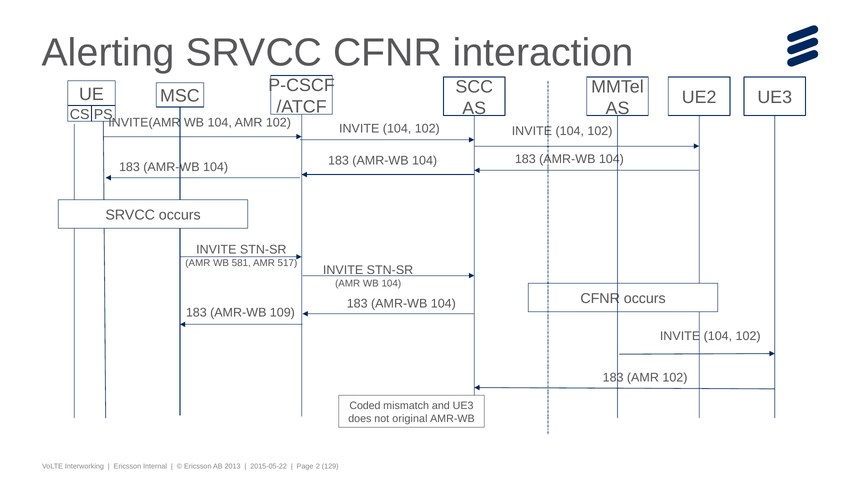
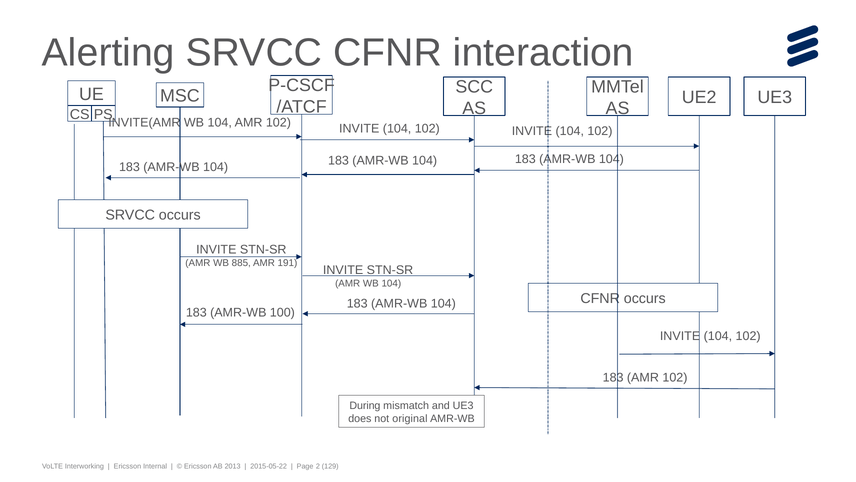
581: 581 -> 885
517: 517 -> 191
109: 109 -> 100
Coded: Coded -> During
